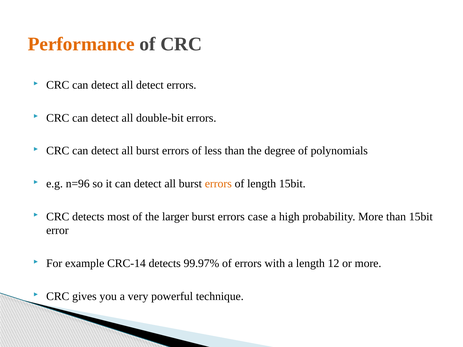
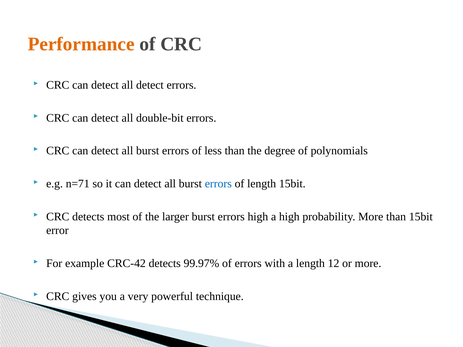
n=96: n=96 -> n=71
errors at (218, 184) colour: orange -> blue
errors case: case -> high
CRC-14: CRC-14 -> CRC-42
